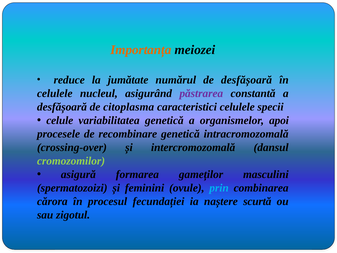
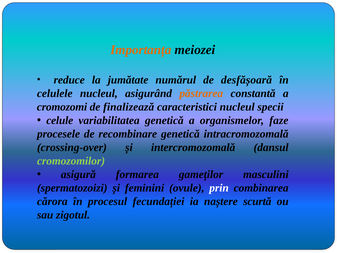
păstrarea colour: purple -> orange
desfășoară at (62, 107): desfășoară -> cromozomi
citoplasma: citoplasma -> finalizează
caracteristici celulele: celulele -> nucleul
apoi: apoi -> faze
prin colour: light blue -> white
